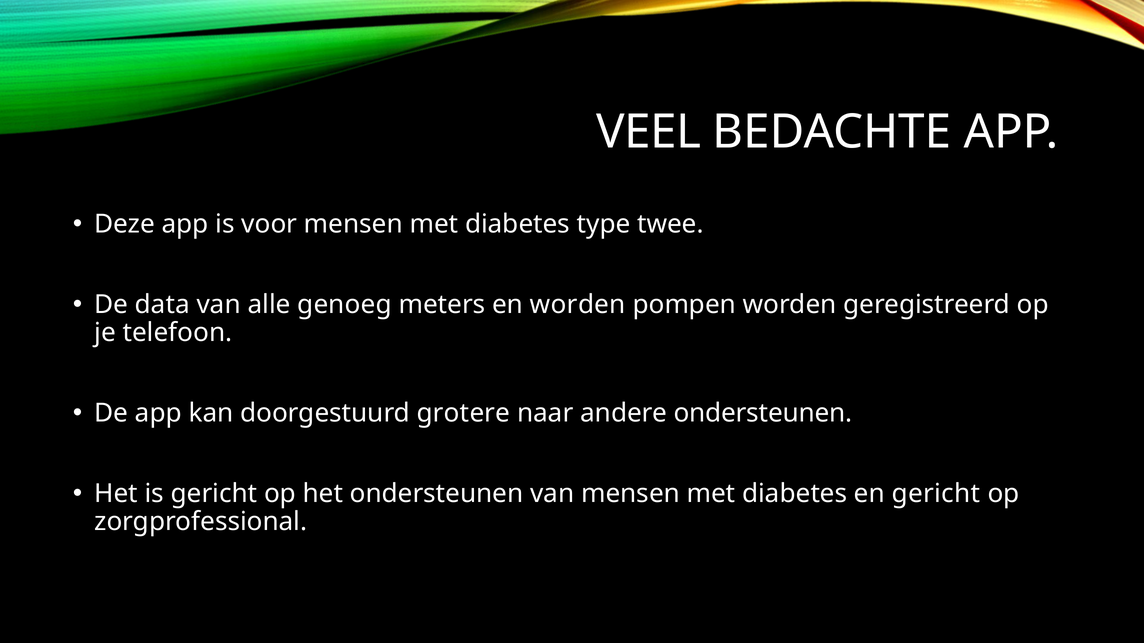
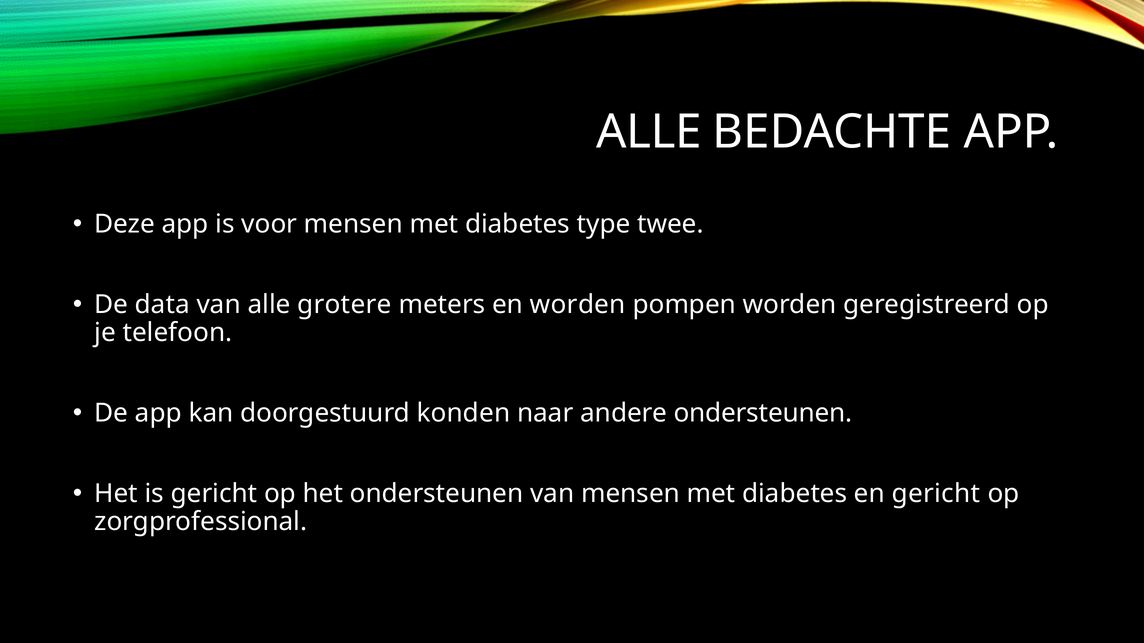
VEEL at (649, 132): VEEL -> ALLE
genoeg: genoeg -> grotere
grotere: grotere -> konden
